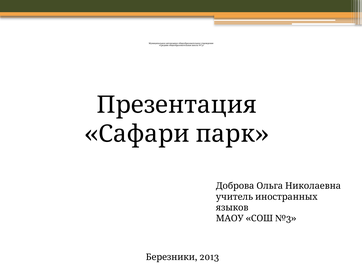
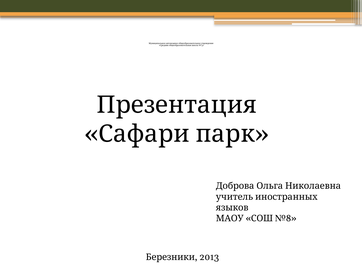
№3: №3 -> №8
